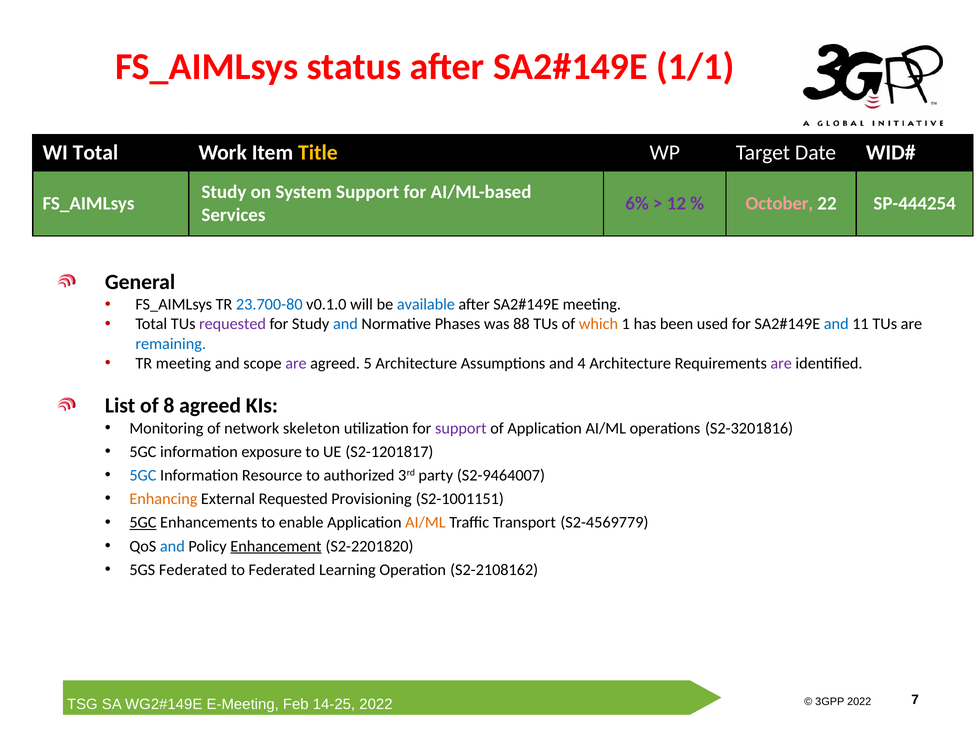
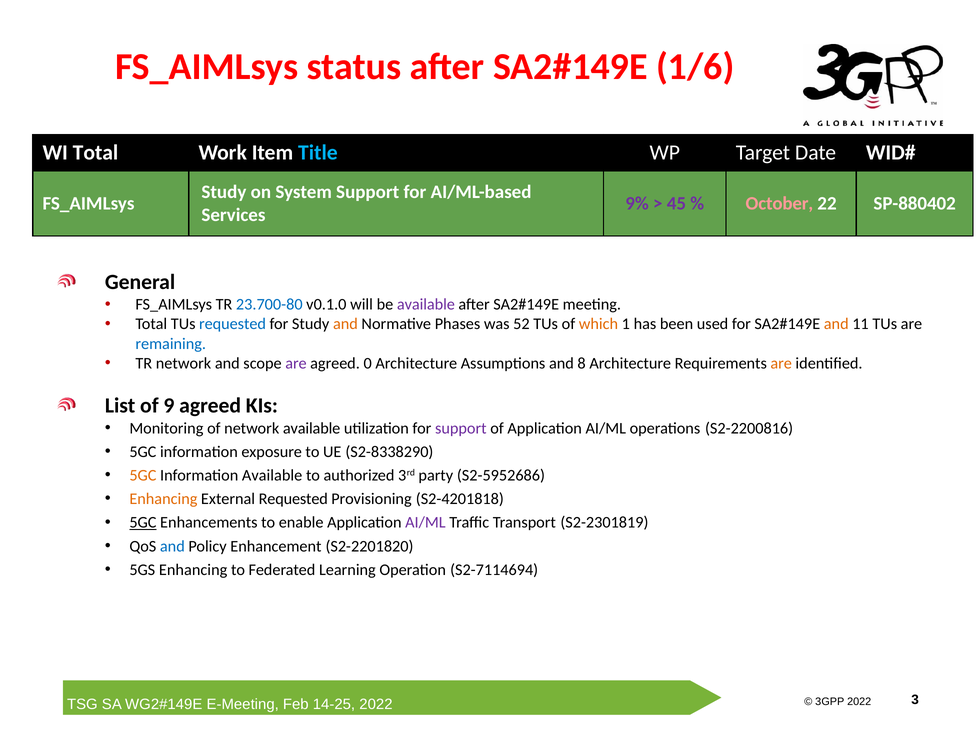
1/1: 1/1 -> 1/6
Title colour: yellow -> light blue
6%: 6% -> 9%
12: 12 -> 45
SP-444254: SP-444254 -> SP-880402
available at (426, 305) colour: blue -> purple
requested at (233, 324) colour: purple -> blue
and at (345, 324) colour: blue -> orange
88: 88 -> 52
and at (836, 324) colour: blue -> orange
TR meeting: meeting -> network
5: 5 -> 0
4: 4 -> 8
are at (781, 363) colour: purple -> orange
8: 8 -> 9
network skeleton: skeleton -> available
S2-3201816: S2-3201816 -> S2-2200816
S2-1201817: S2-1201817 -> S2-8338290
5GC at (143, 475) colour: blue -> orange
Information Resource: Resource -> Available
S2-9464007: S2-9464007 -> S2-5952686
S2-1001151: S2-1001151 -> S2-4201818
AI/ML at (425, 523) colour: orange -> purple
S2-4569779: S2-4569779 -> S2-2301819
Enhancement underline: present -> none
5GS Federated: Federated -> Enhancing
S2-2108162: S2-2108162 -> S2-7114694
7: 7 -> 3
